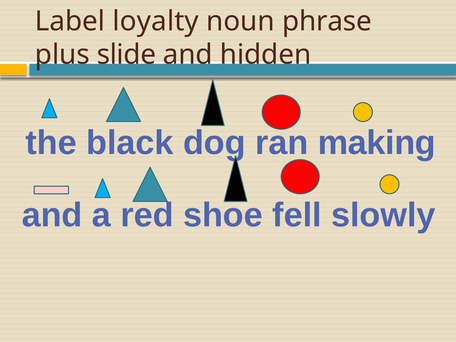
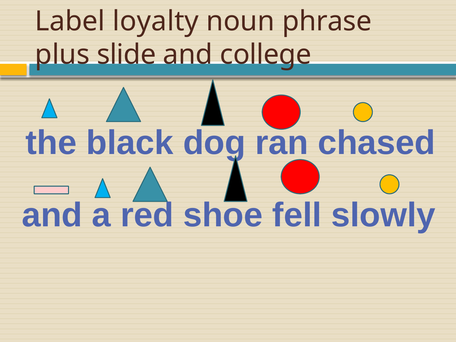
hidden: hidden -> college
making: making -> chased
